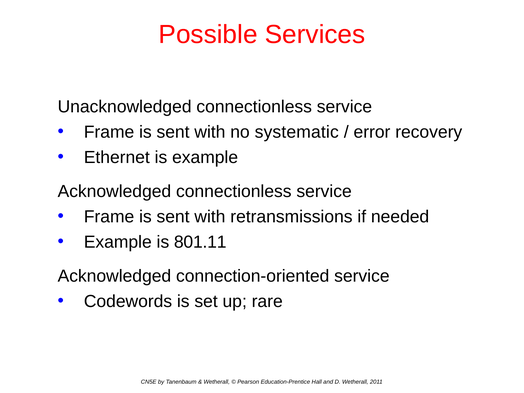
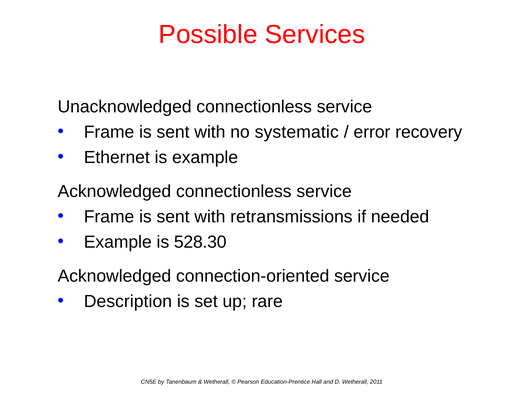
801.11: 801.11 -> 528.30
Codewords: Codewords -> Description
